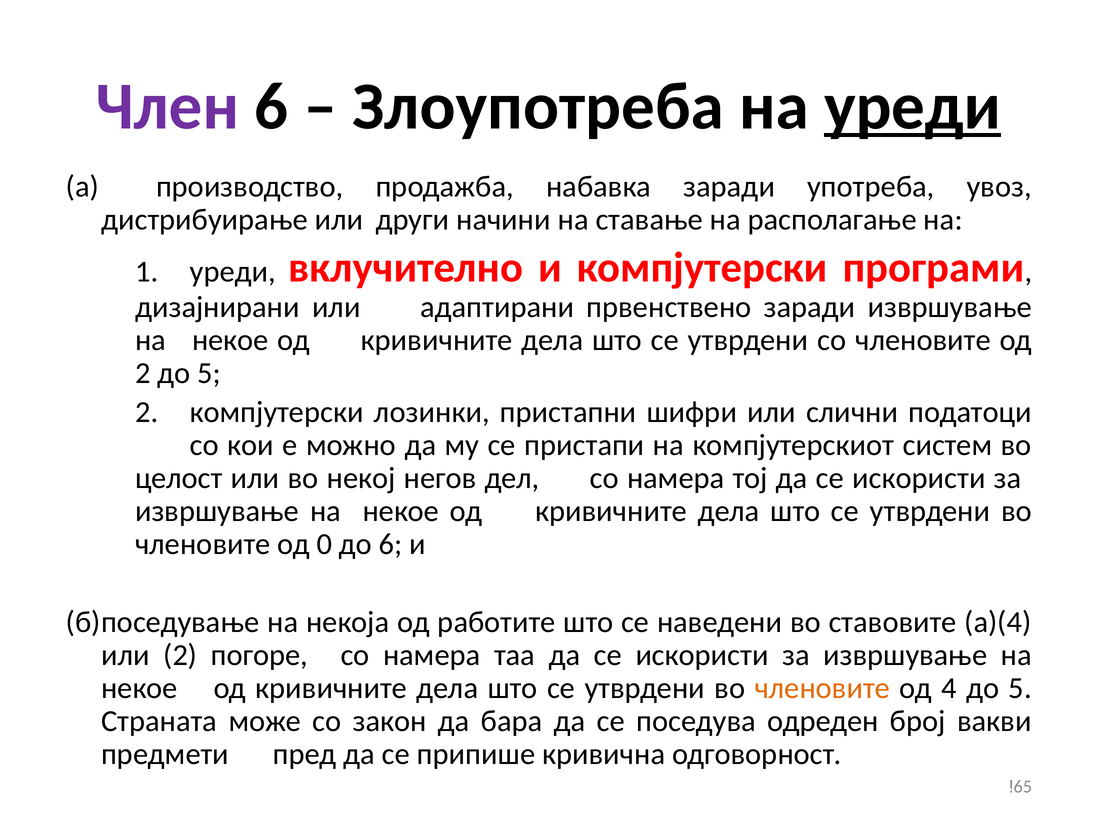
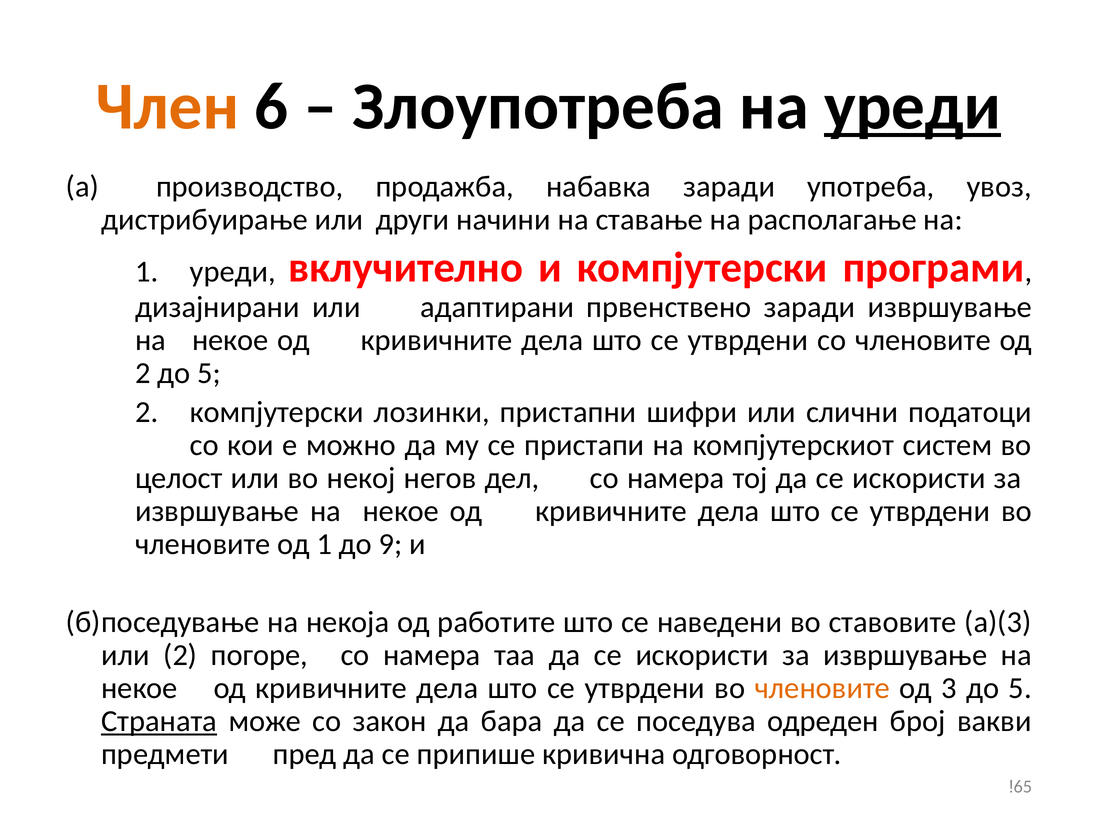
Член colour: purple -> orange
од 0: 0 -> 1
до 6: 6 -> 9
a)(4: a)(4 -> a)(3
4: 4 -> 3
Страната underline: none -> present
